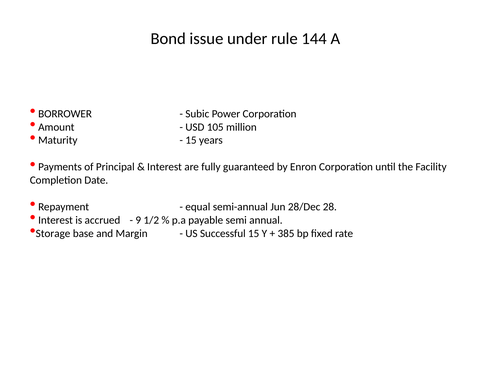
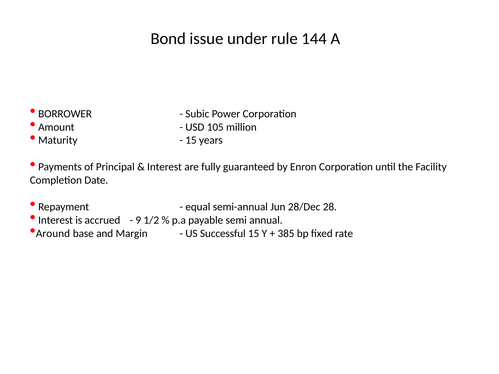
Storage: Storage -> Around
